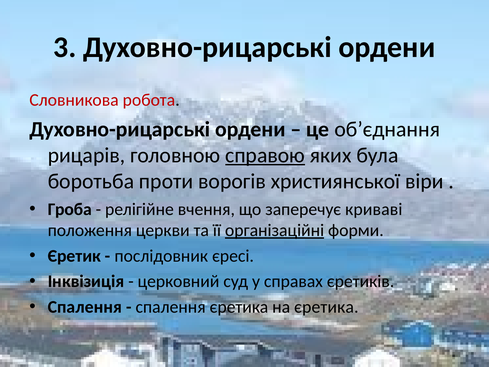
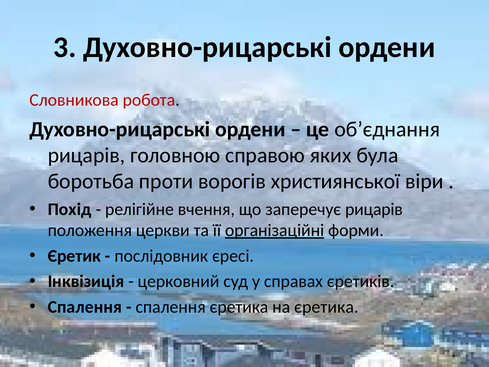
справою underline: present -> none
Гроба: Гроба -> Похід
заперечує криваві: криваві -> рицарів
